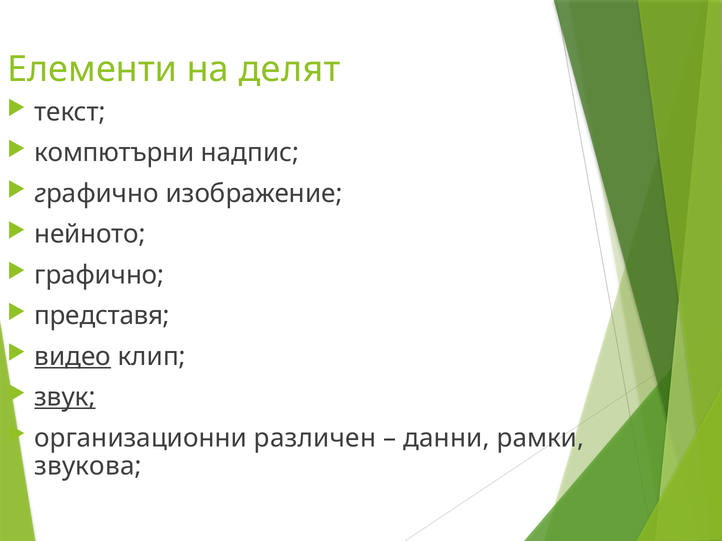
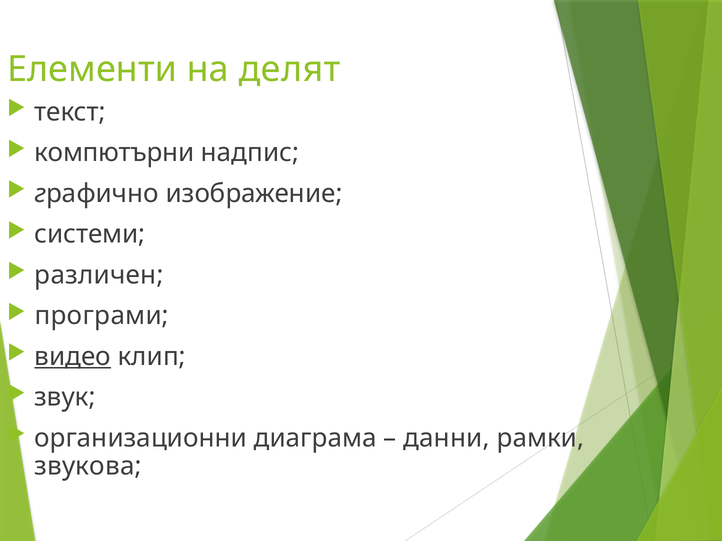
нейното: нейното -> системи
графично at (99, 275): графично -> различен
представя: представя -> програми
звук underline: present -> none
различен: различен -> диаграма
